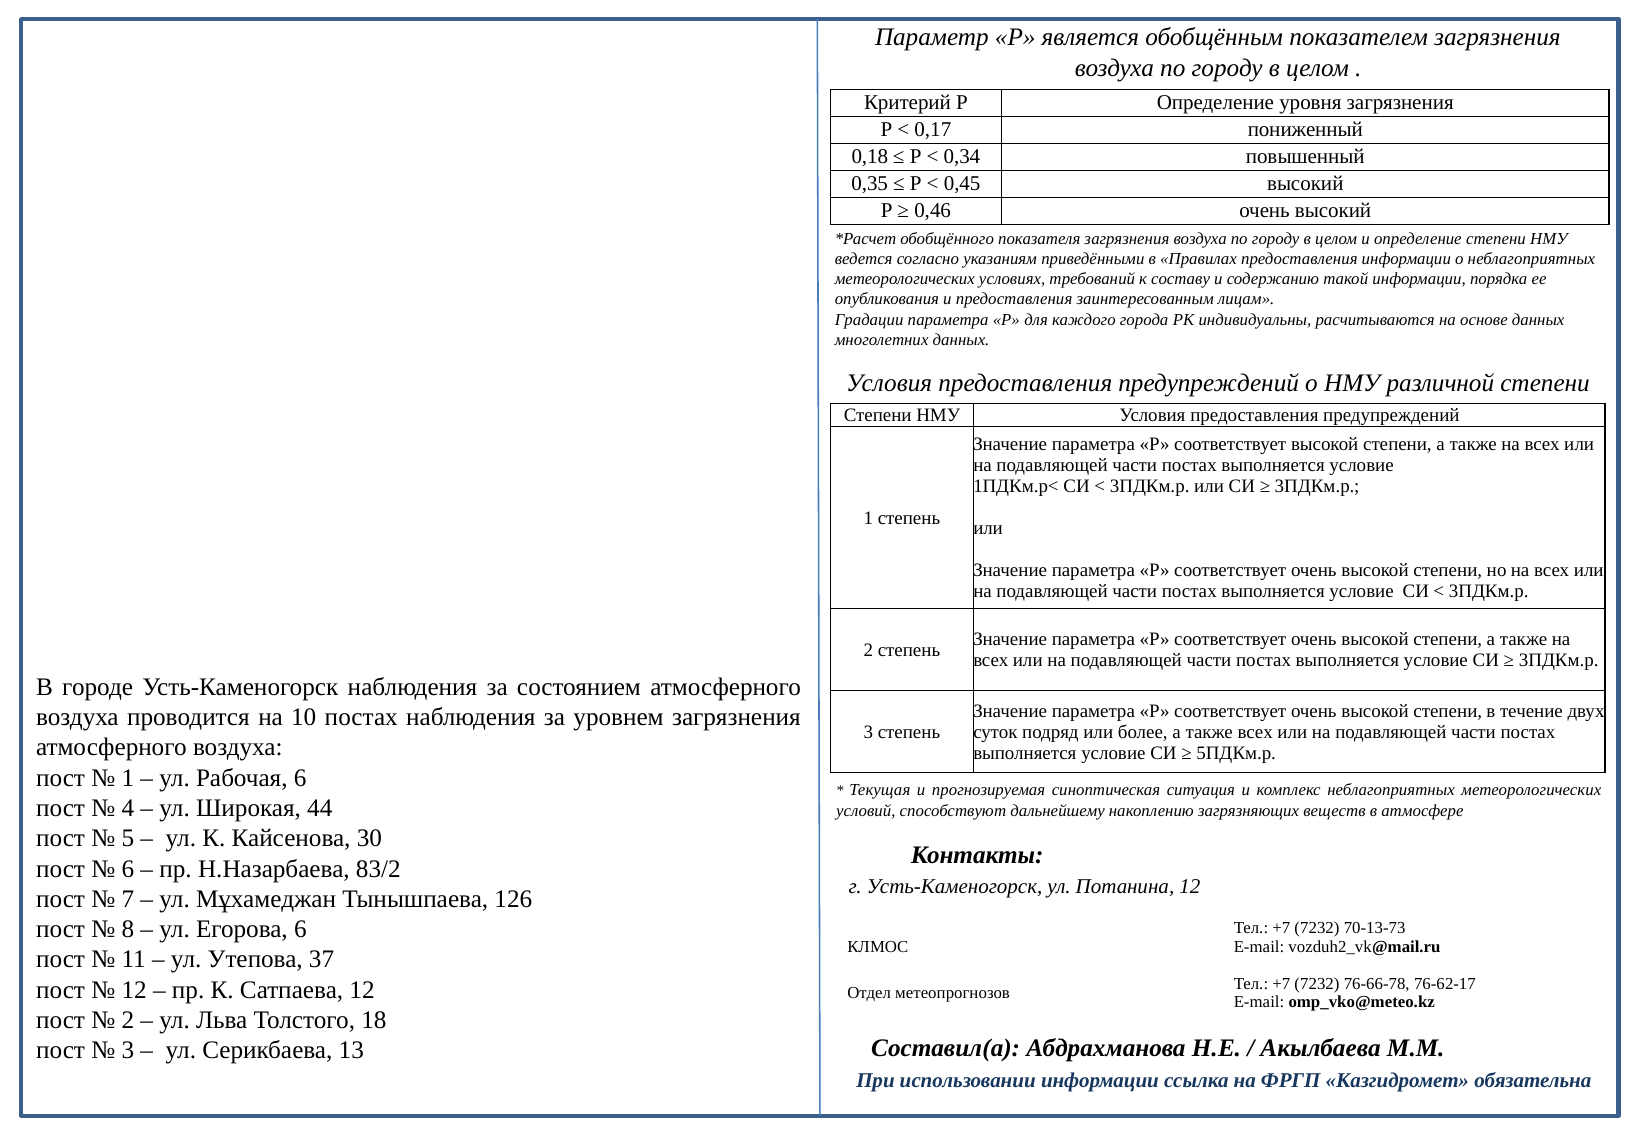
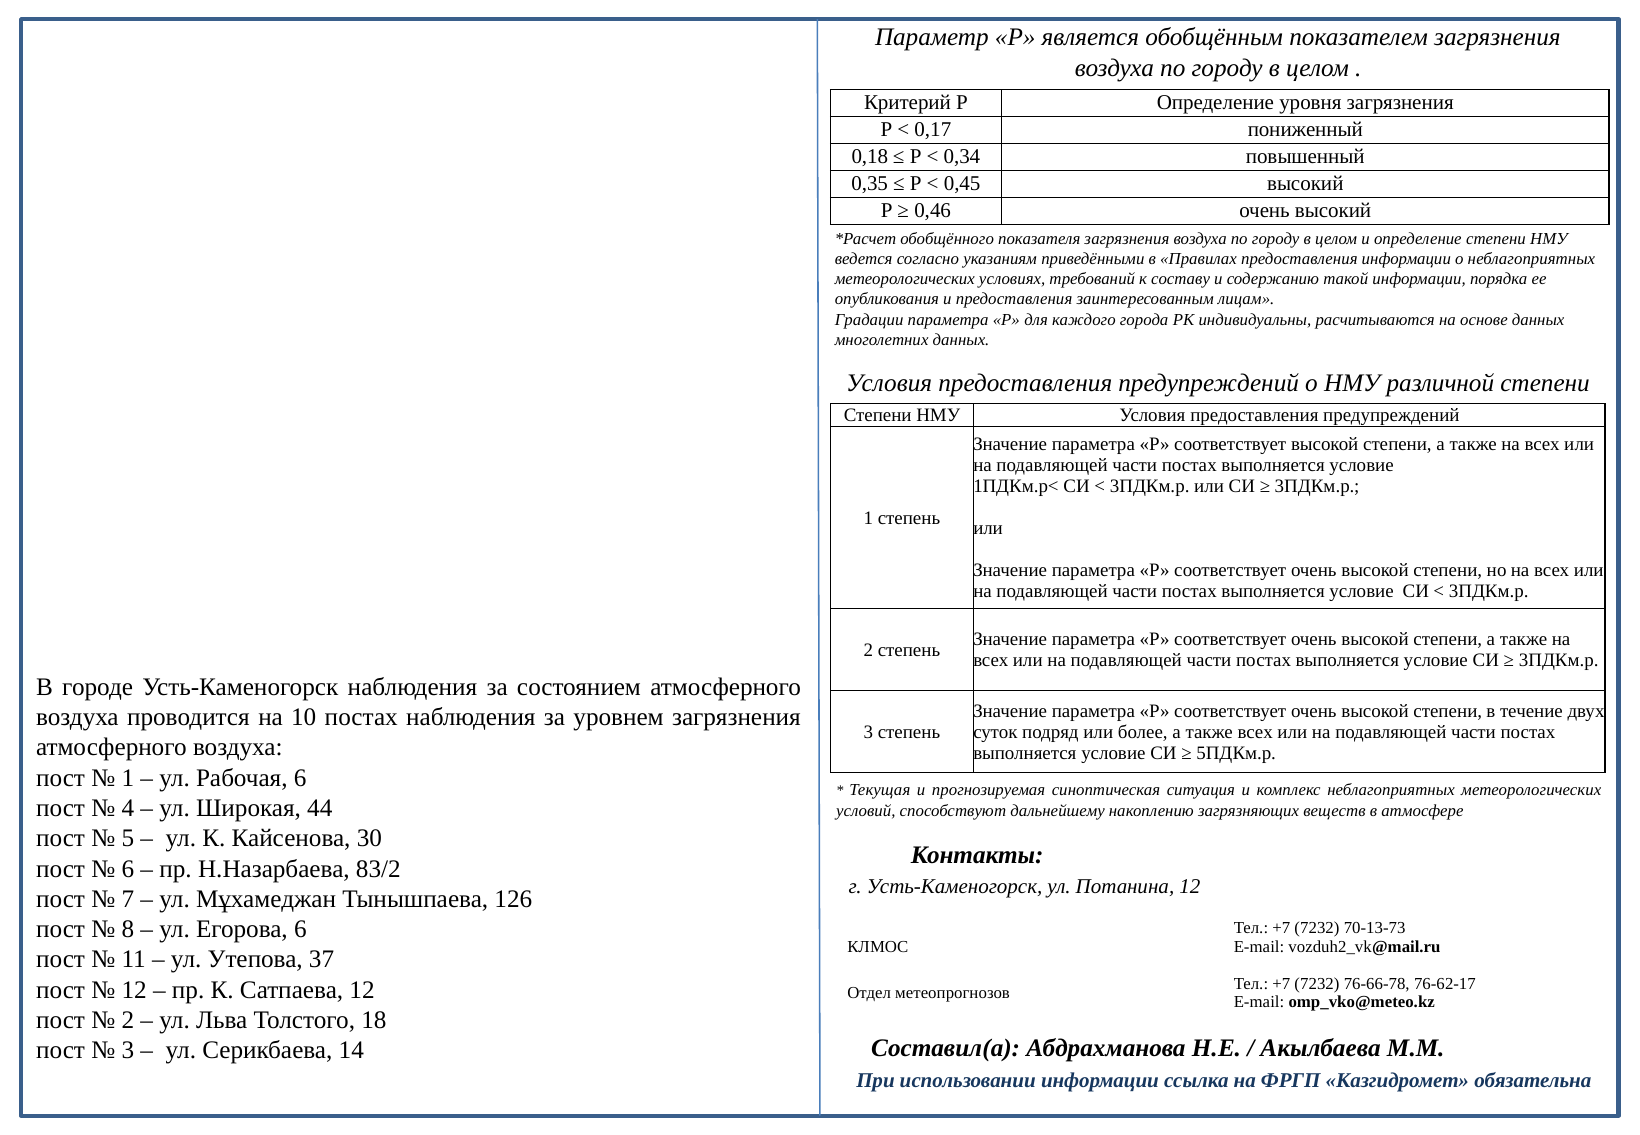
13: 13 -> 14
